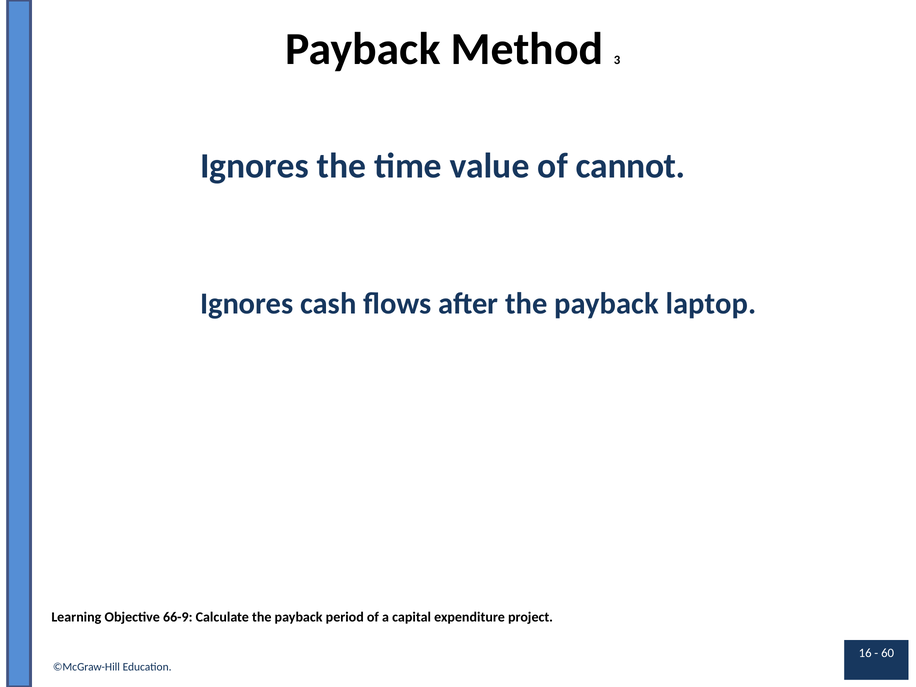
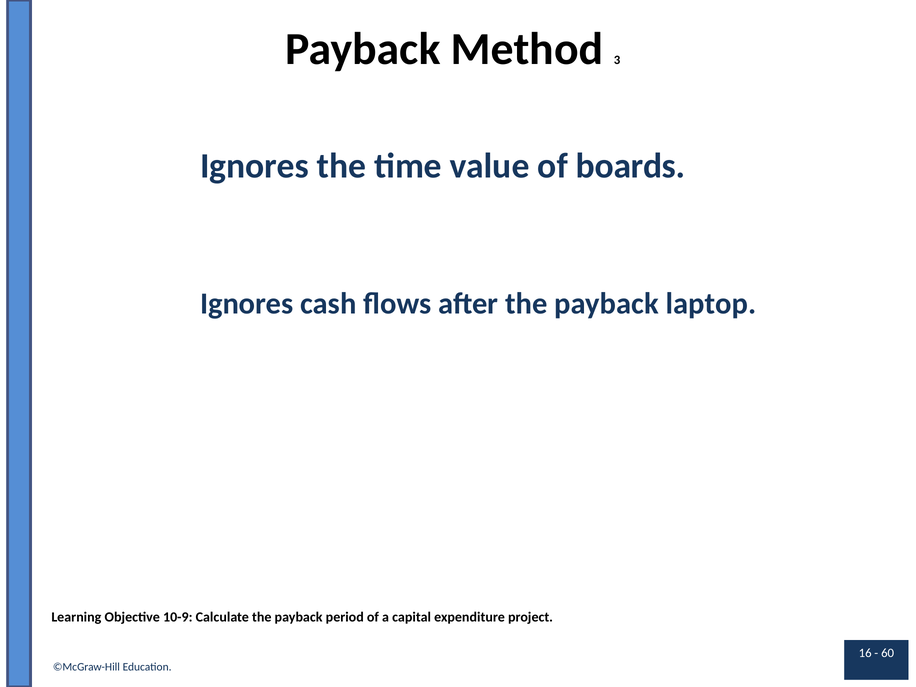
cannot: cannot -> boards
66-9: 66-9 -> 10-9
